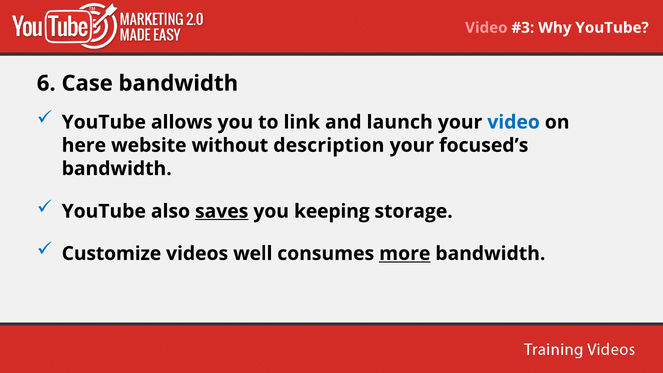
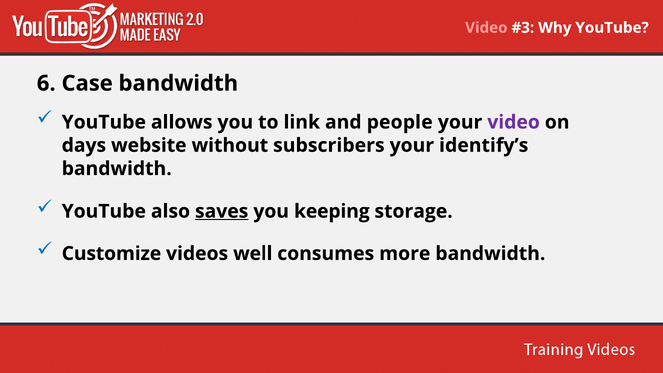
launch: launch -> people
video at (514, 122) colour: blue -> purple
here: here -> days
description: description -> subscribers
focused’s: focused’s -> identify’s
more underline: present -> none
